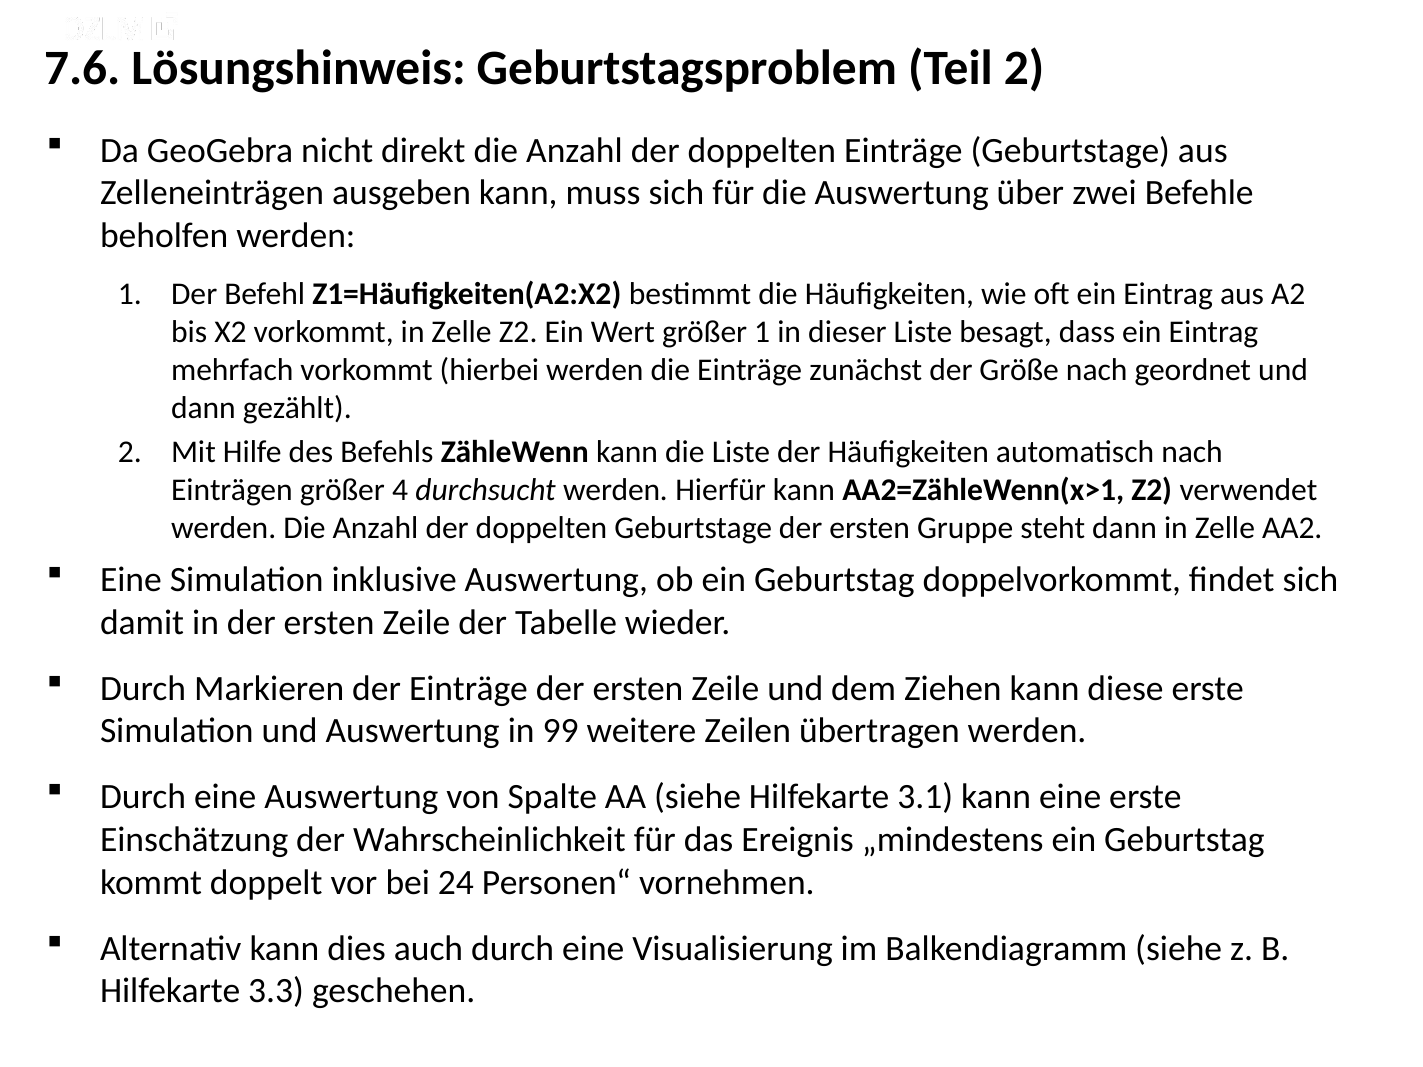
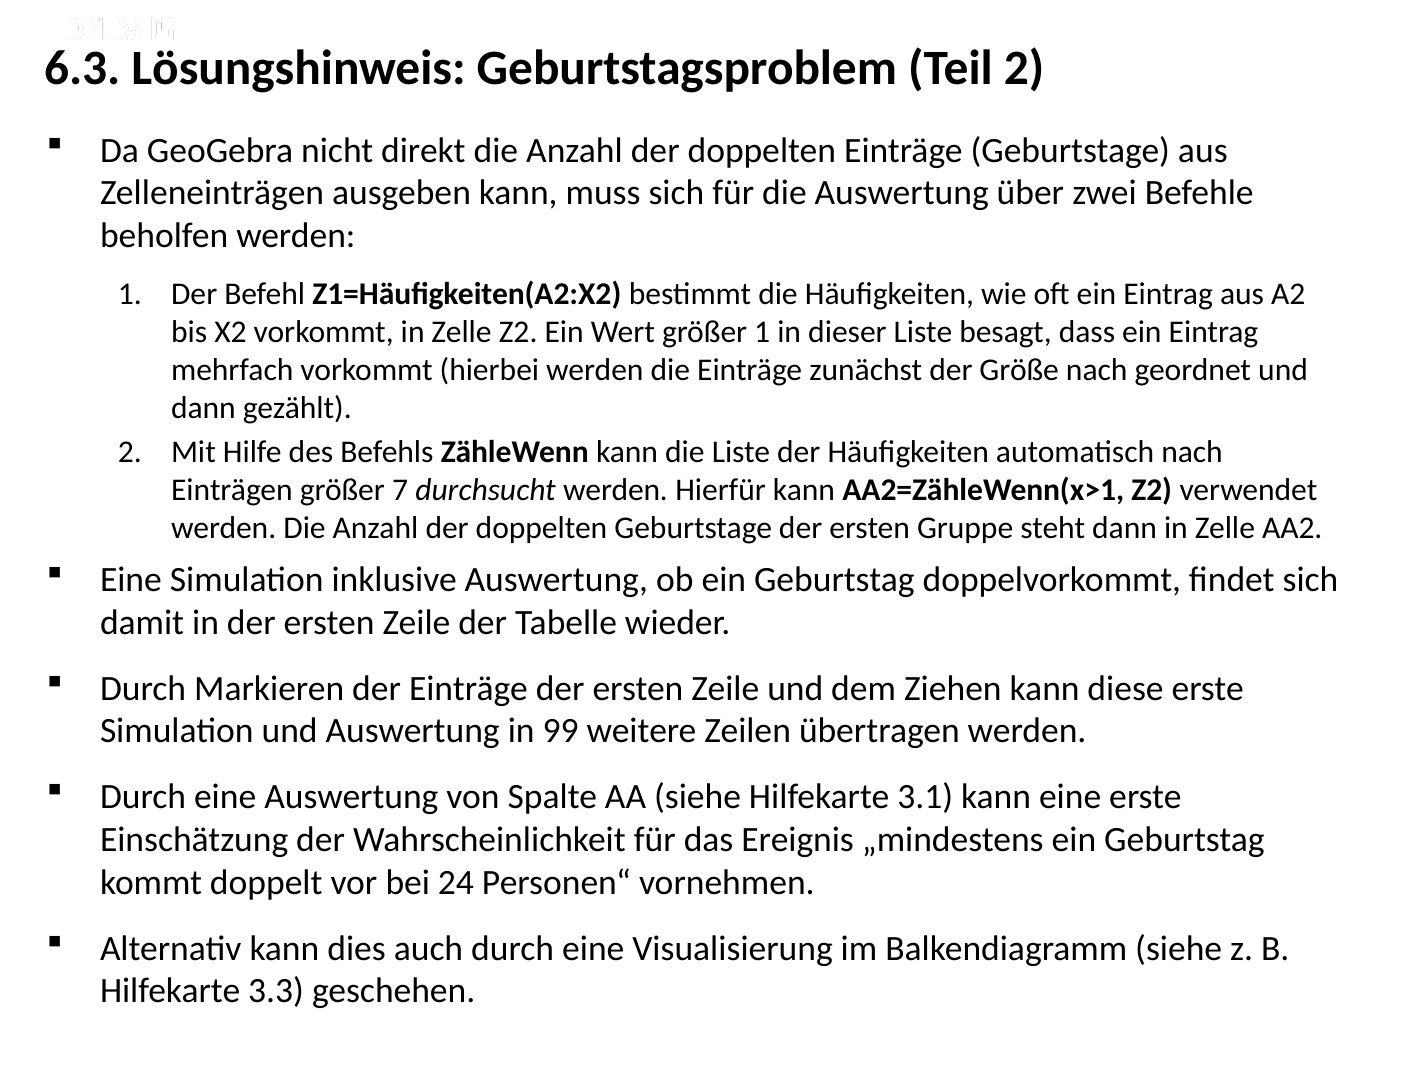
7.6: 7.6 -> 6.3
4: 4 -> 7
